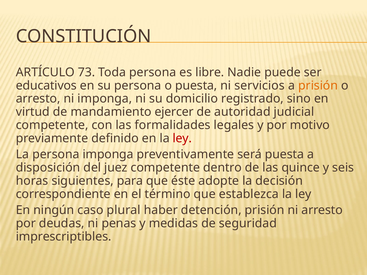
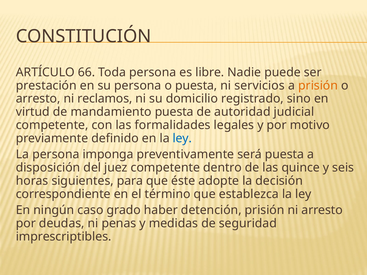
73: 73 -> 66
educativos: educativos -> prestación
ni imponga: imponga -> reclamos
mandamiento ejercer: ejercer -> puesta
ley at (182, 138) colour: red -> blue
plural: plural -> grado
